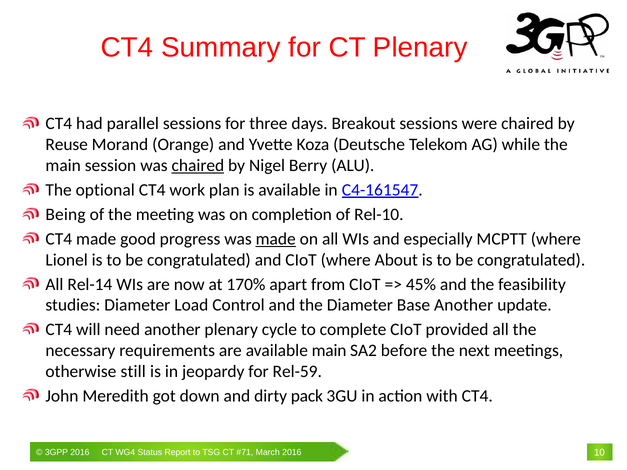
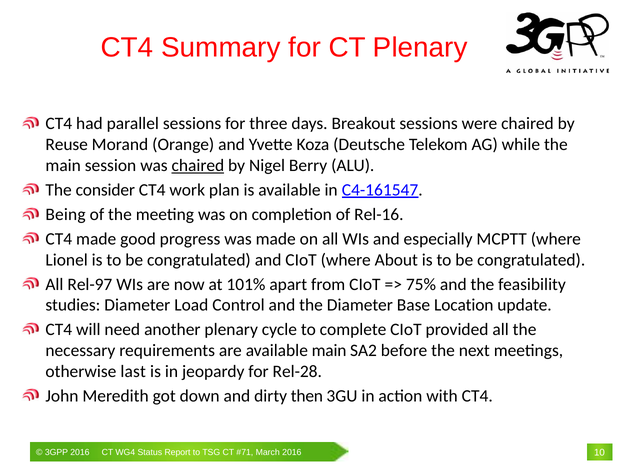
optional: optional -> consider
Rel-10: Rel-10 -> Rel-16
made at (276, 239) underline: present -> none
Rel-14: Rel-14 -> Rel-97
170%: 170% -> 101%
45%: 45% -> 75%
Base Another: Another -> Location
still: still -> last
Rel-59: Rel-59 -> Rel-28
pack: pack -> then
